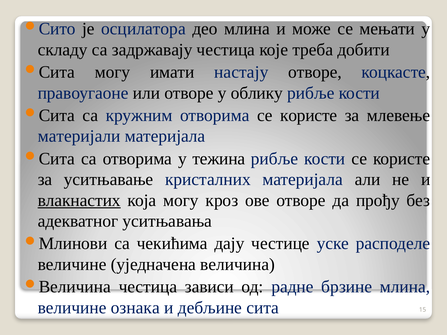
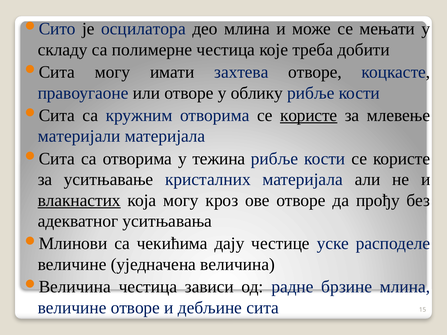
задржавају: задржавају -> полимерне
настају: настају -> захтева
користе at (309, 115) underline: none -> present
величине ознака: ознака -> отворе
